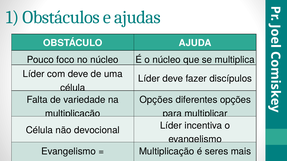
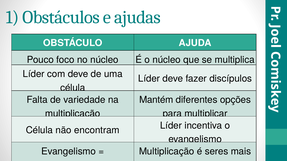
Opções at (156, 100): Opções -> Mantém
devocional: devocional -> encontram
